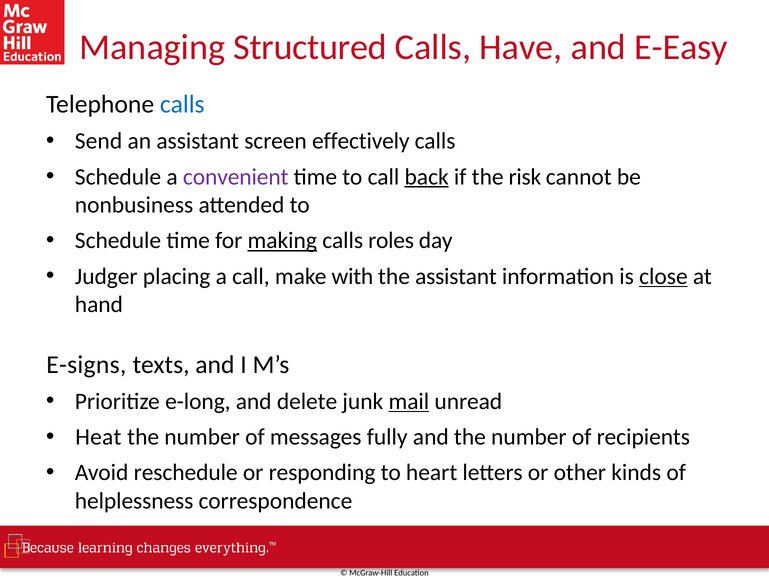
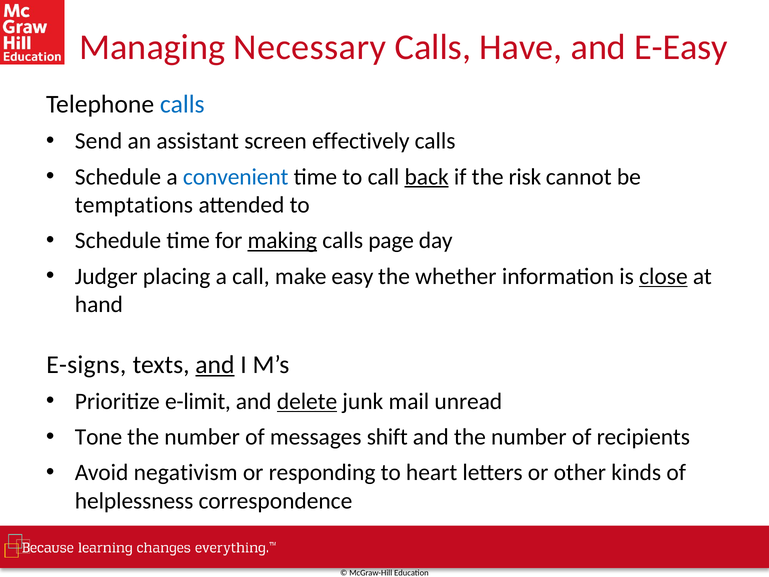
Structured: Structured -> Necessary
convenient colour: purple -> blue
nonbusiness: nonbusiness -> temptations
roles: roles -> page
with: with -> easy
the assistant: assistant -> whether
and at (215, 364) underline: none -> present
e-long: e-long -> e-limit
delete underline: none -> present
mail underline: present -> none
Heat: Heat -> Tone
fully: fully -> shift
reschedule: reschedule -> negativism
